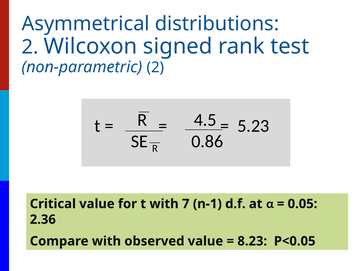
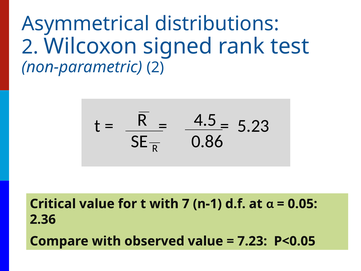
8.23: 8.23 -> 7.23
